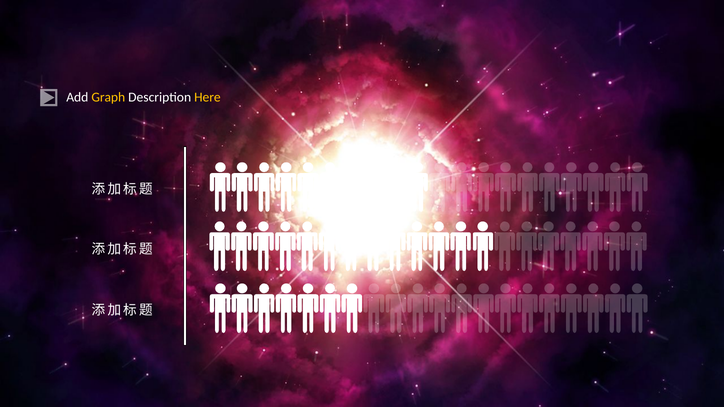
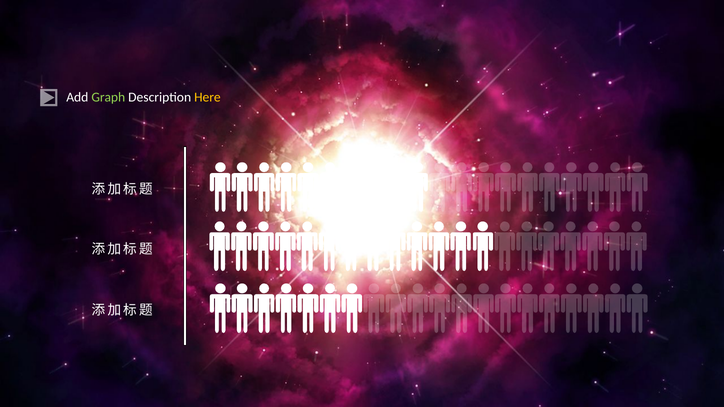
Graph colour: yellow -> light green
